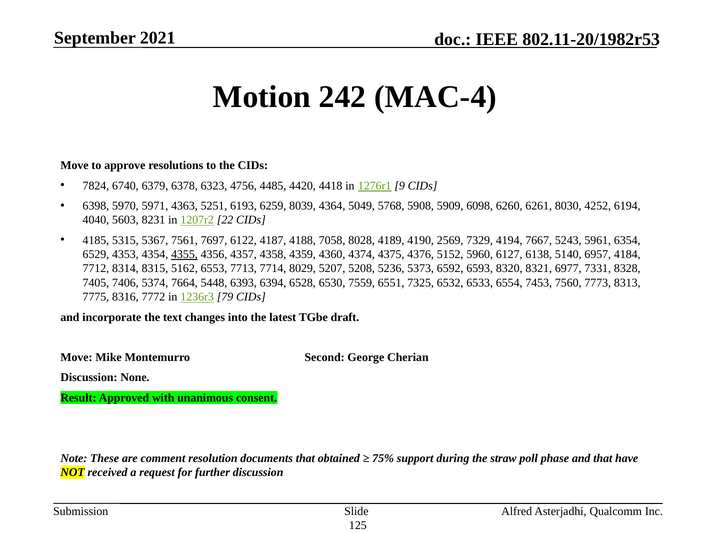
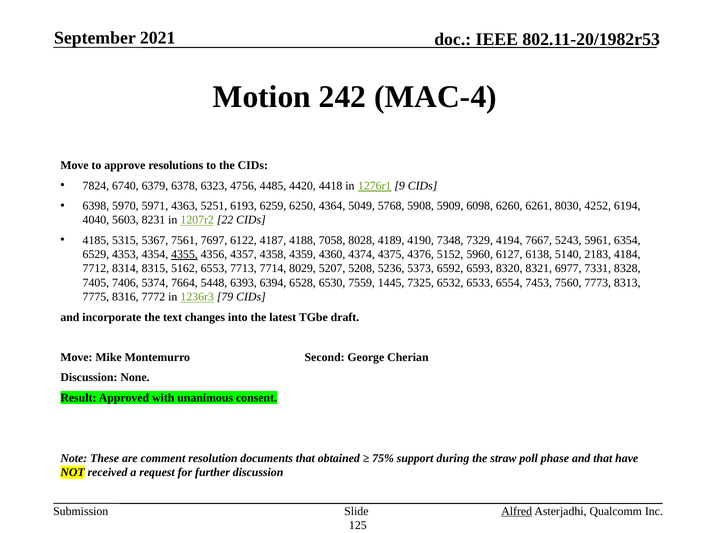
8039: 8039 -> 6250
2569: 2569 -> 7348
6957: 6957 -> 2183
6551: 6551 -> 1445
Alfred underline: none -> present
